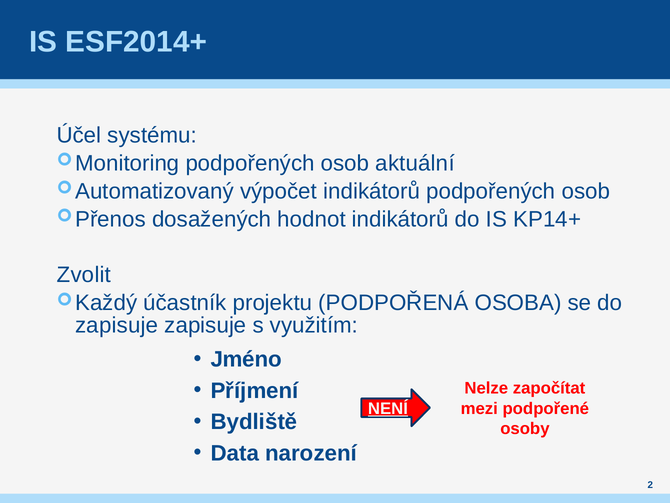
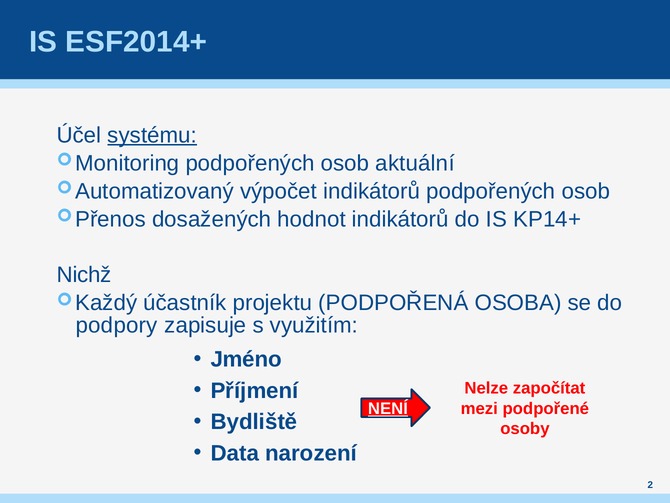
systému underline: none -> present
Zvolit: Zvolit -> Nichž
zapisuje at (117, 325): zapisuje -> podpory
